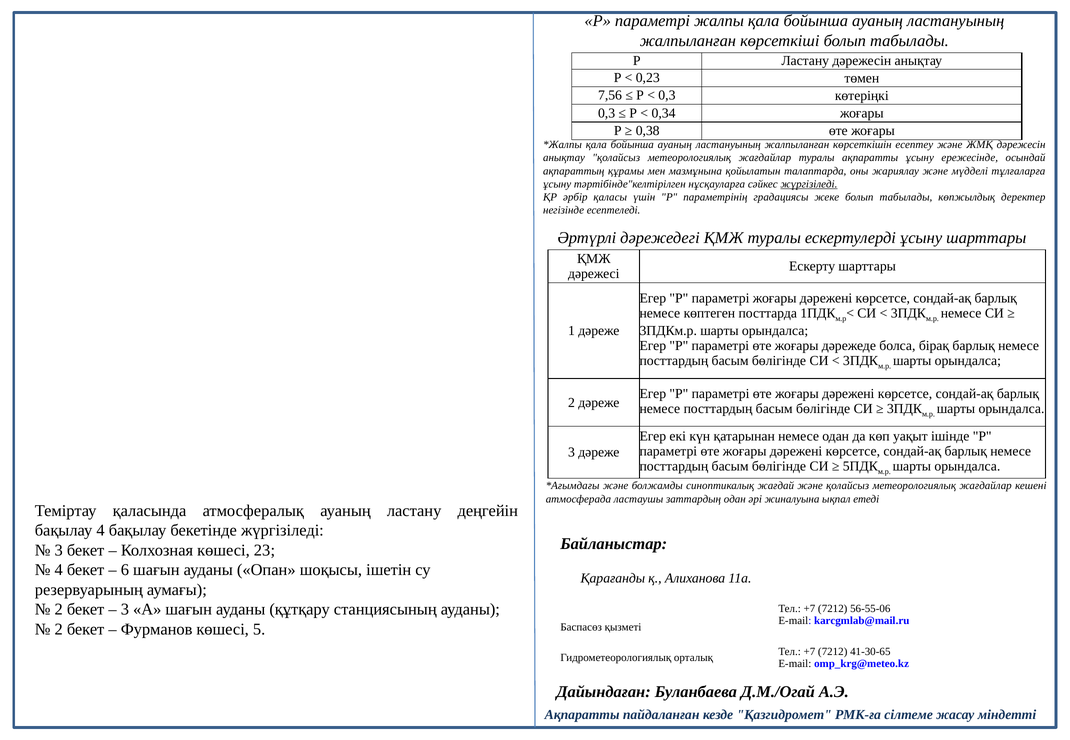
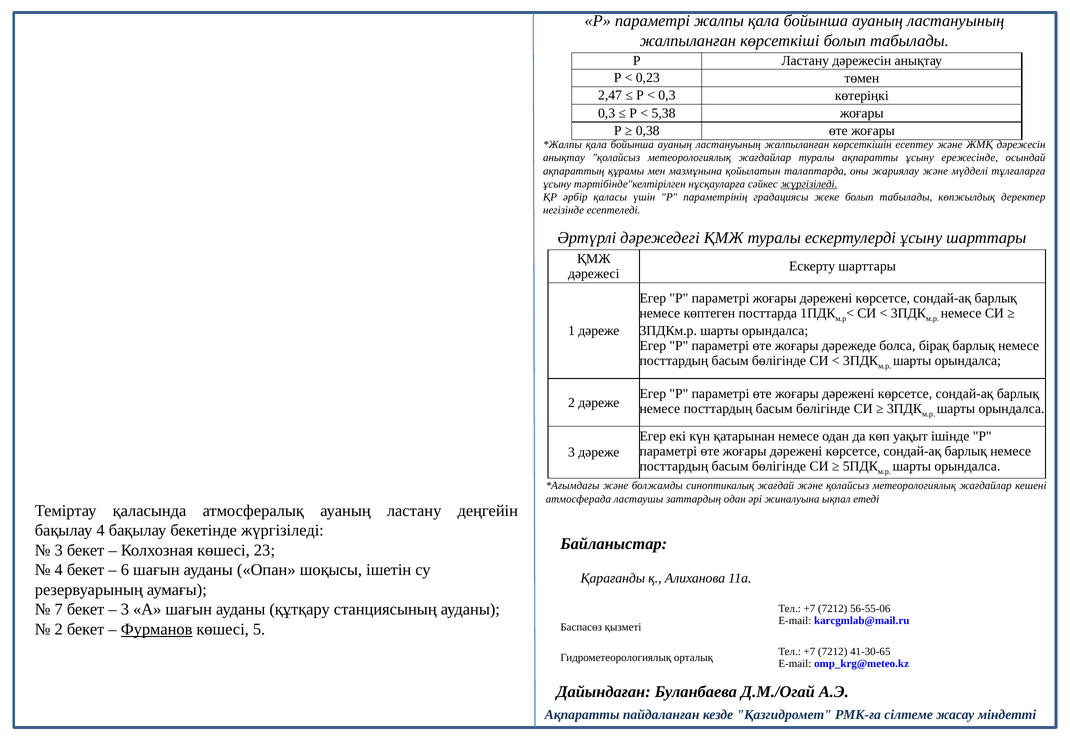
7,56: 7,56 -> 2,47
0,34: 0,34 -> 5,38
2 at (59, 610): 2 -> 7
Фурманов underline: none -> present
